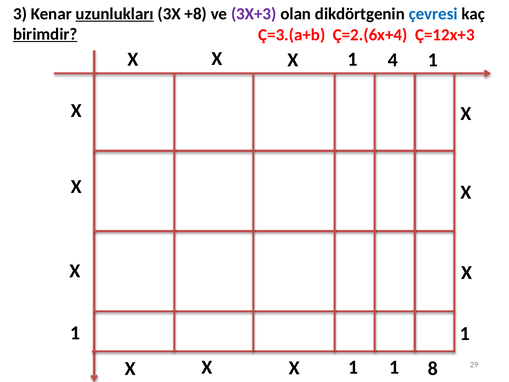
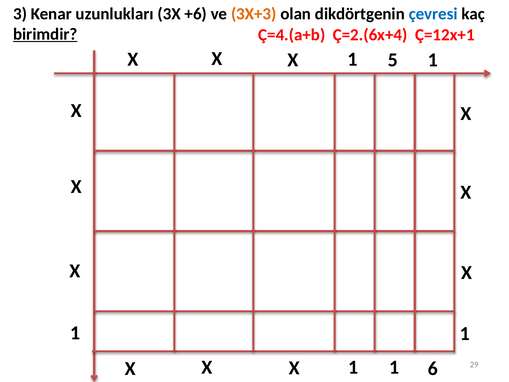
uzunlukları underline: present -> none
+8: +8 -> +6
3X+3 colour: purple -> orange
Ç=3.(a+b: Ç=3.(a+b -> Ç=4.(a+b
Ç=12x+3: Ç=12x+3 -> Ç=12x+1
4: 4 -> 5
8: 8 -> 6
